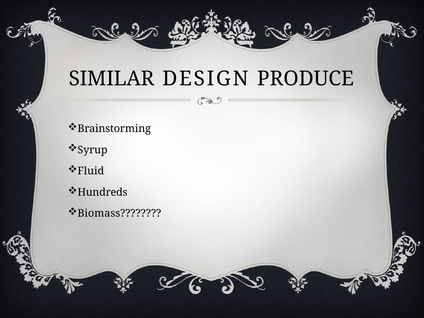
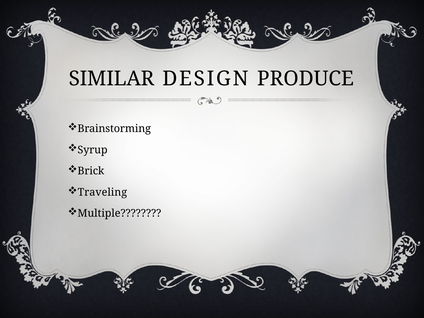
Fluid: Fluid -> Brick
Hundreds: Hundreds -> Traveling
Biomass: Biomass -> Multiple
